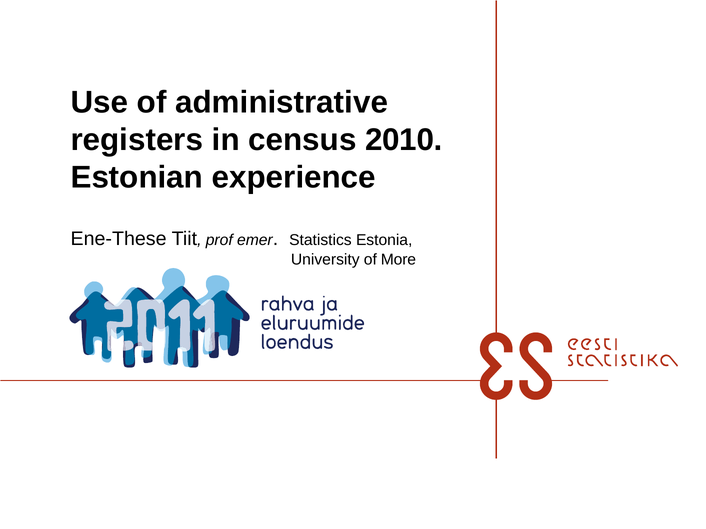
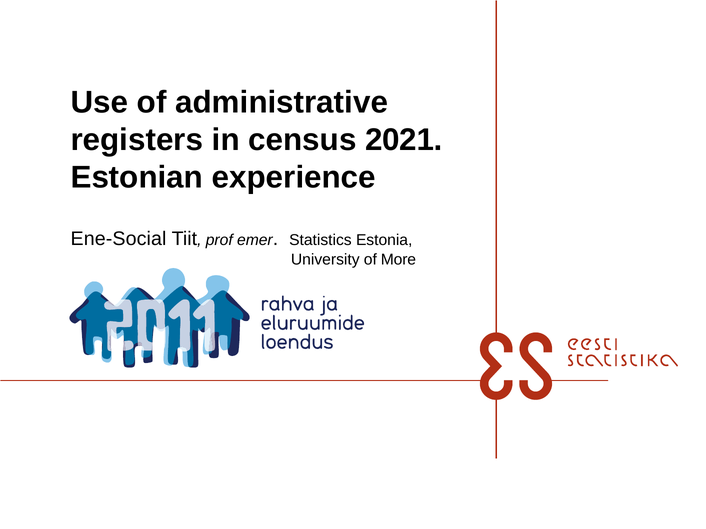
2010: 2010 -> 2021
Ene-These: Ene-These -> Ene-Social
